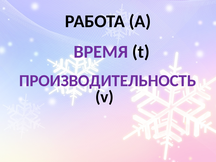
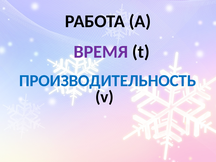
ПРОИЗВОДИТЕЛЬНОСТЬ colour: purple -> blue
